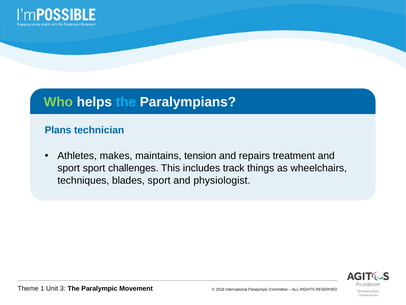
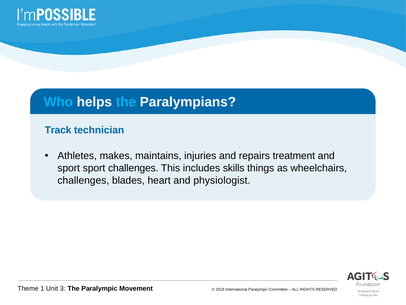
Who colour: light green -> light blue
Plans: Plans -> Track
tension: tension -> injuries
track: track -> skills
techniques at (83, 180): techniques -> challenges
blades sport: sport -> heart
